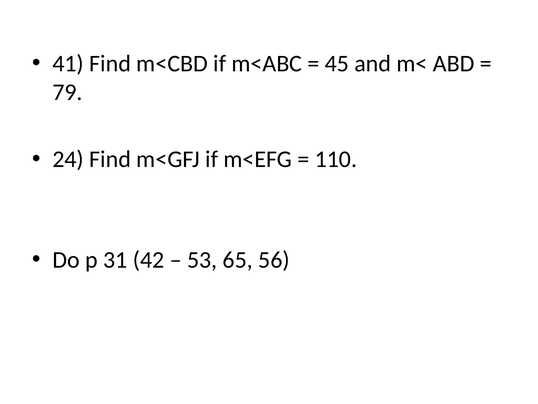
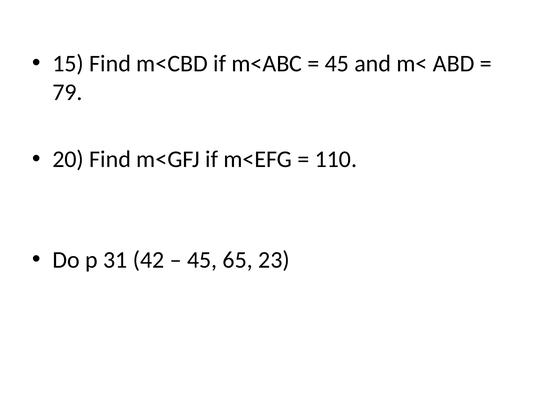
41: 41 -> 15
24: 24 -> 20
53 at (202, 260): 53 -> 45
56: 56 -> 23
